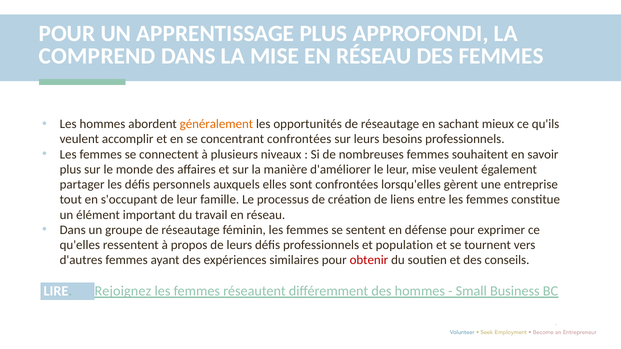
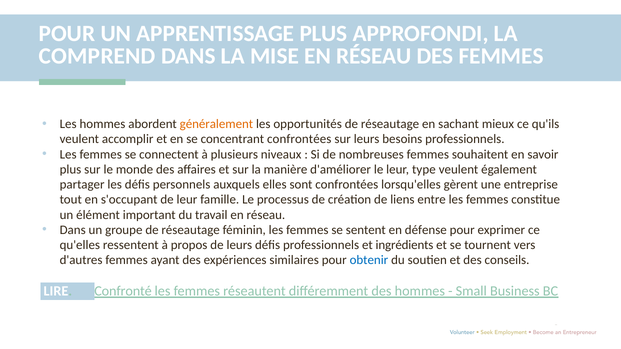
leur mise: mise -> type
population: population -> ingrédients
obtenir colour: red -> blue
Rejoignez: Rejoignez -> Confronté
